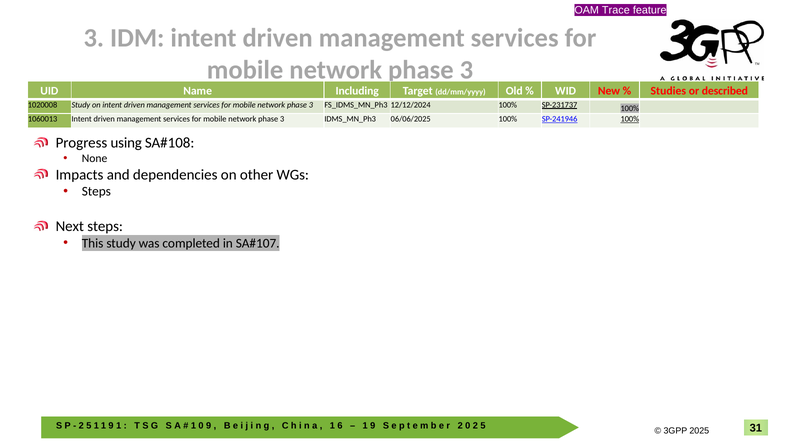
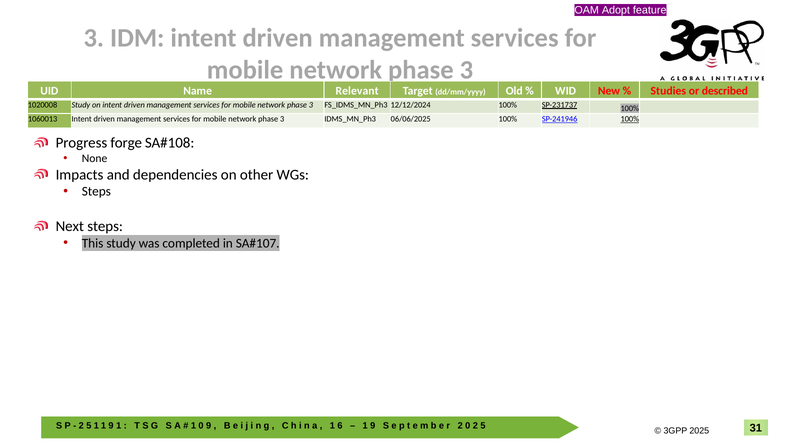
Trace: Trace -> Adopt
Including: Including -> Relevant
using: using -> forge
